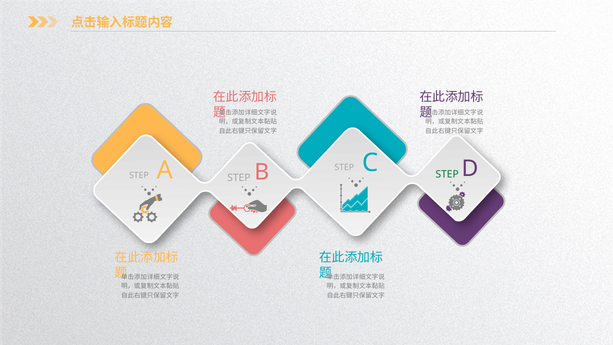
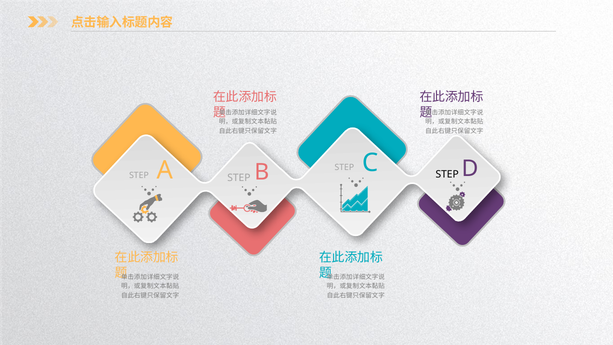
STEP at (447, 174) colour: green -> black
